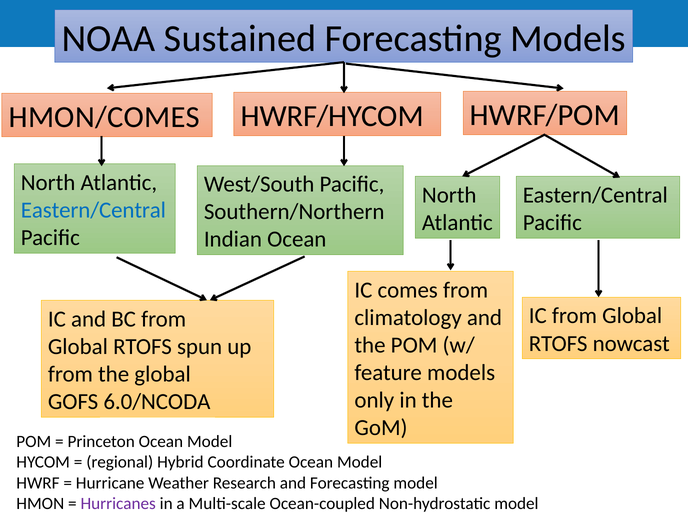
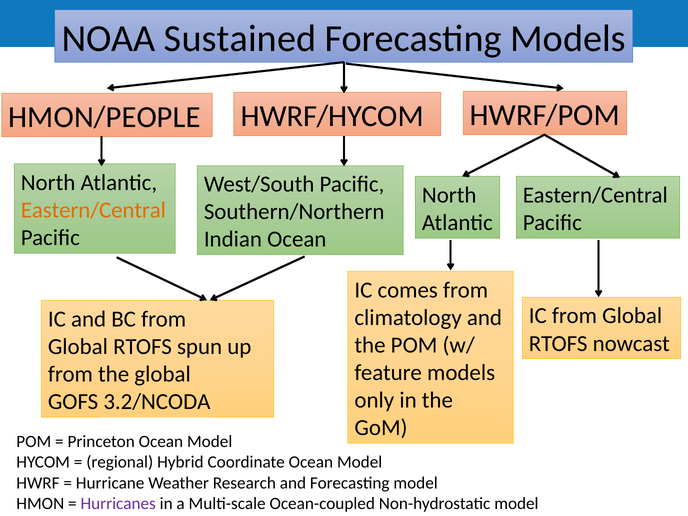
HMON/COMES: HMON/COMES -> HMON/PEOPLE
Eastern/Central at (93, 210) colour: blue -> orange
6.0/NCODA: 6.0/NCODA -> 3.2/NCODA
